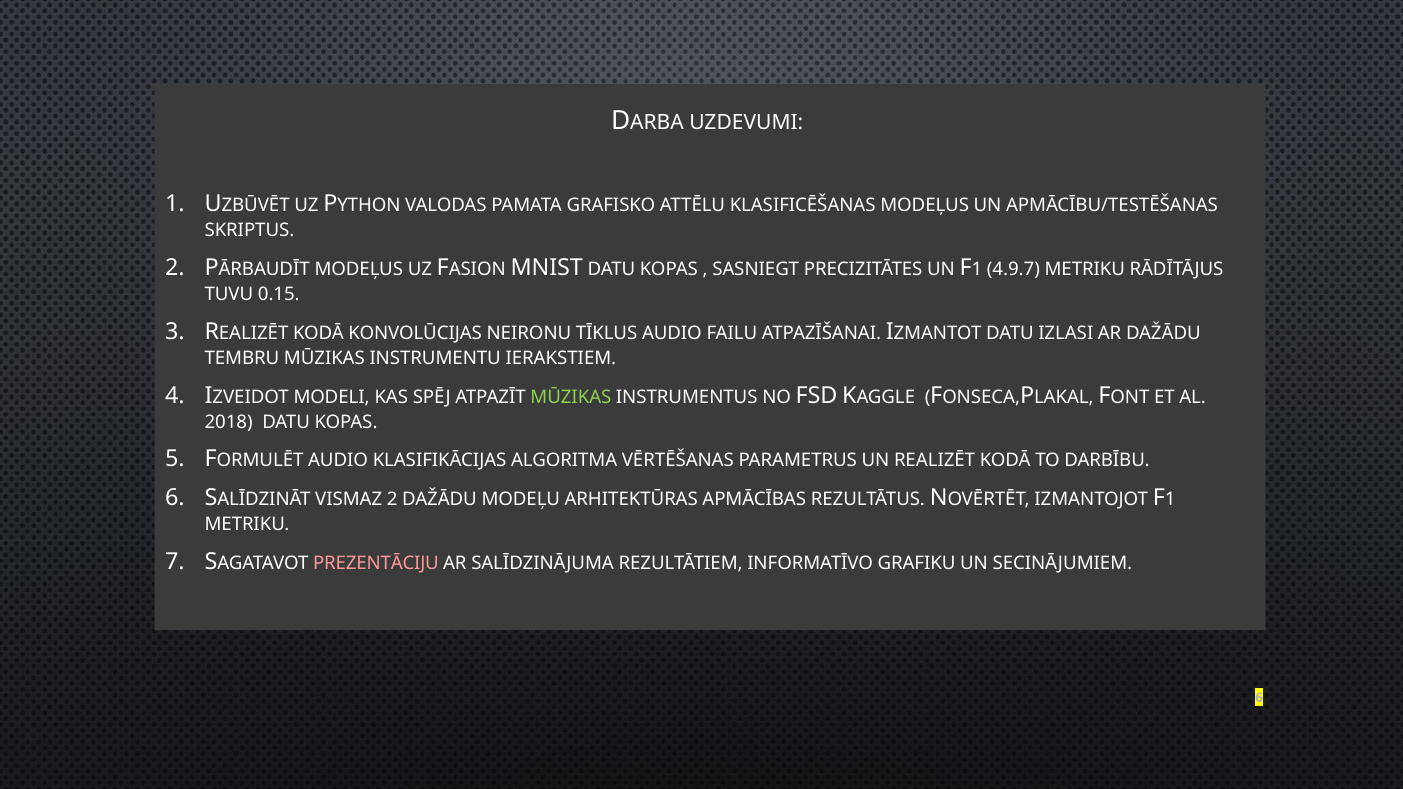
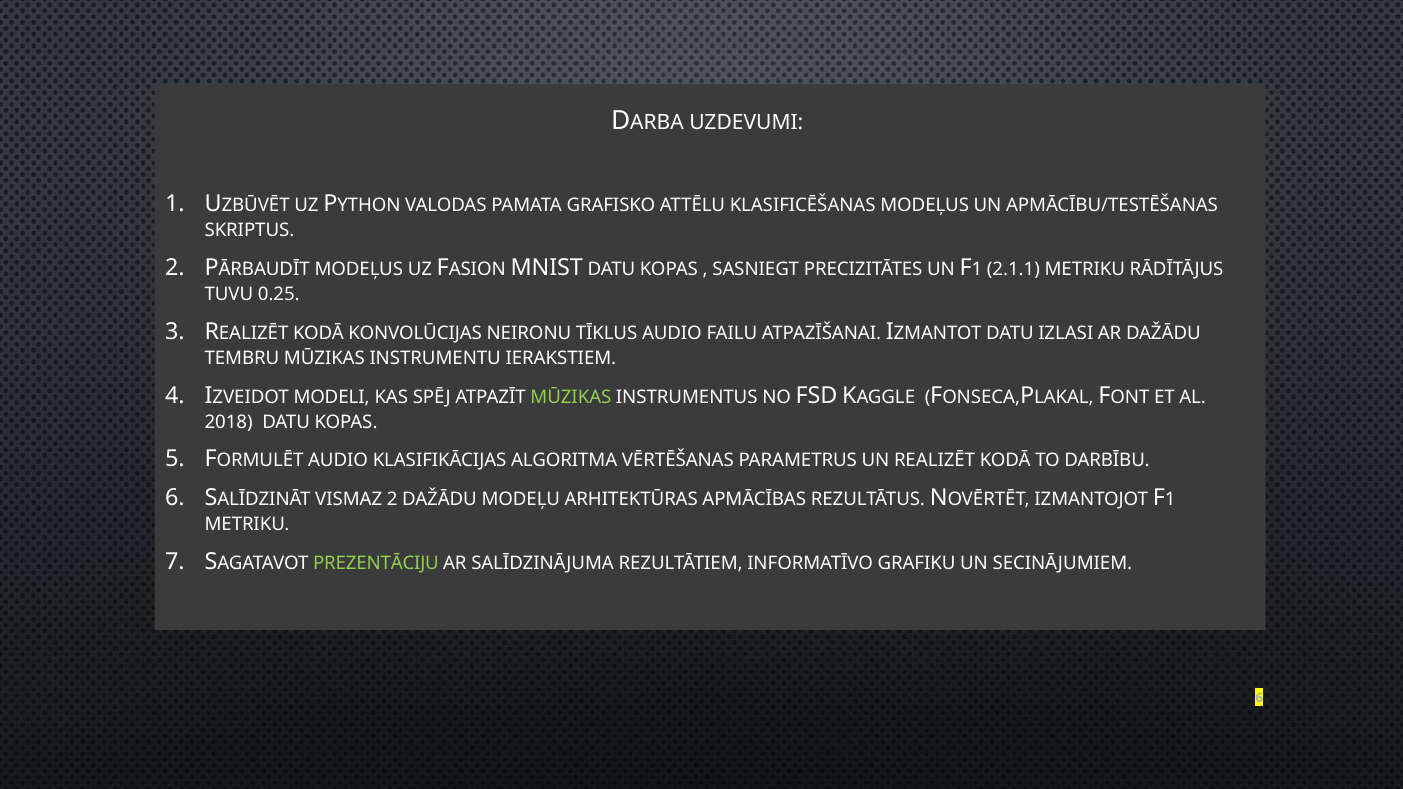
4.9.7: 4.9.7 -> 2.1.1
0.15: 0.15 -> 0.25
PREZENTĀCIJU colour: pink -> light green
